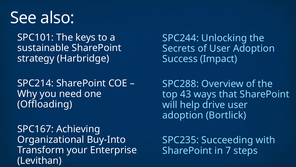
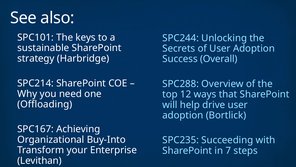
Impact: Impact -> Overall
43: 43 -> 12
